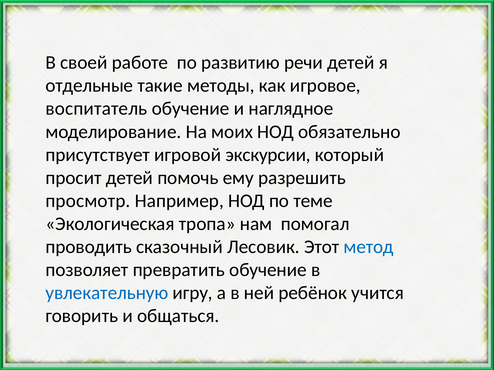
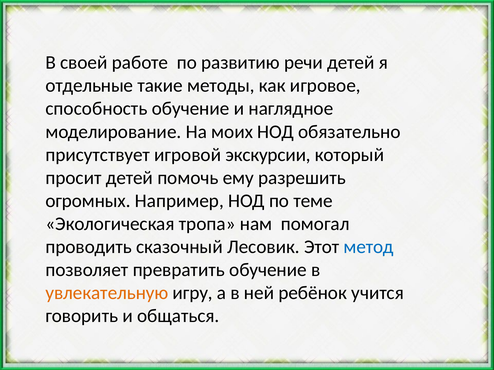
воспитатель: воспитатель -> способность
просмотр: просмотр -> огромных
увлекательную colour: blue -> orange
